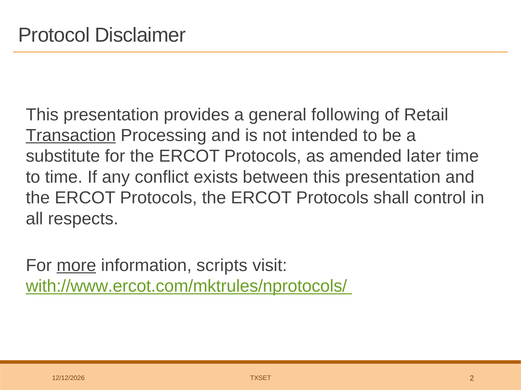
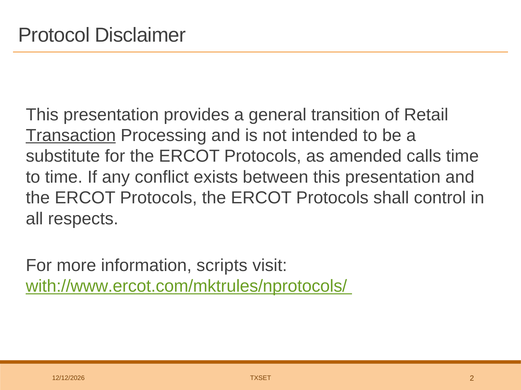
following: following -> transition
later: later -> calls
more underline: present -> none
